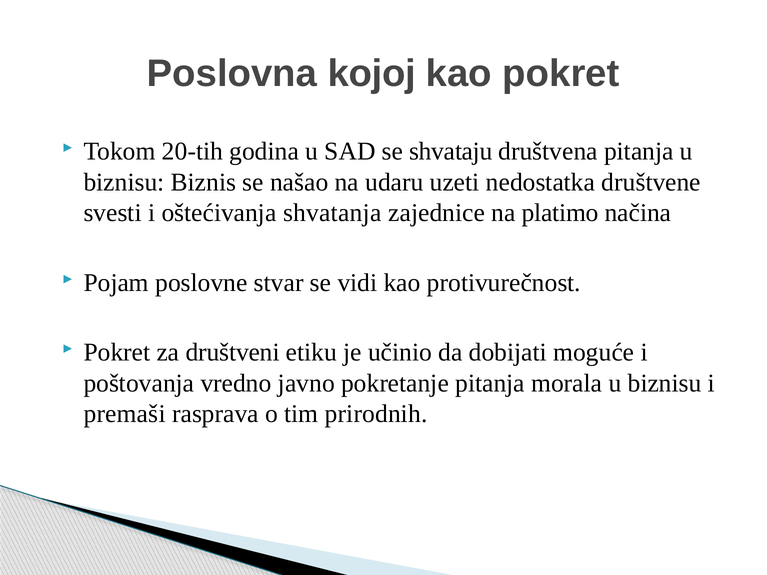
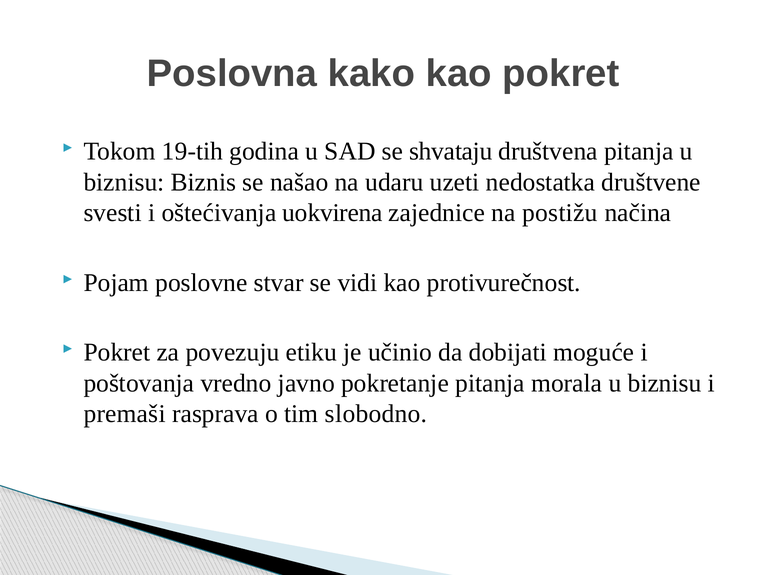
kojoj: kojoj -> kako
20-tih: 20-tih -> 19-tih
shvatanja: shvatanja -> uokvirena
platimo: platimo -> postižu
društveni: društveni -> povezuju
prirodnih: prirodnih -> slobodno
